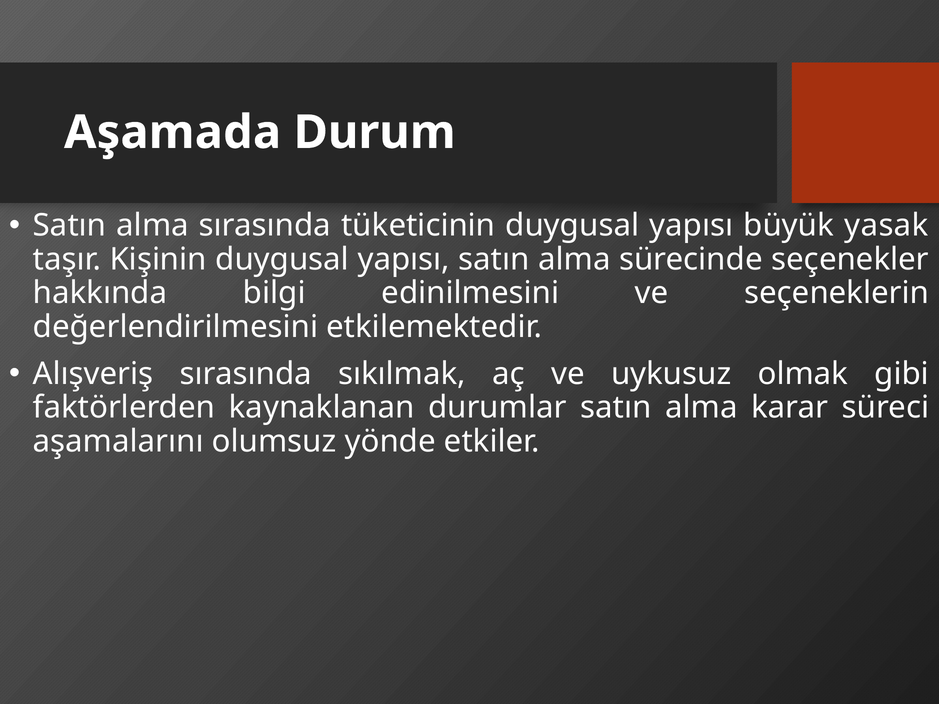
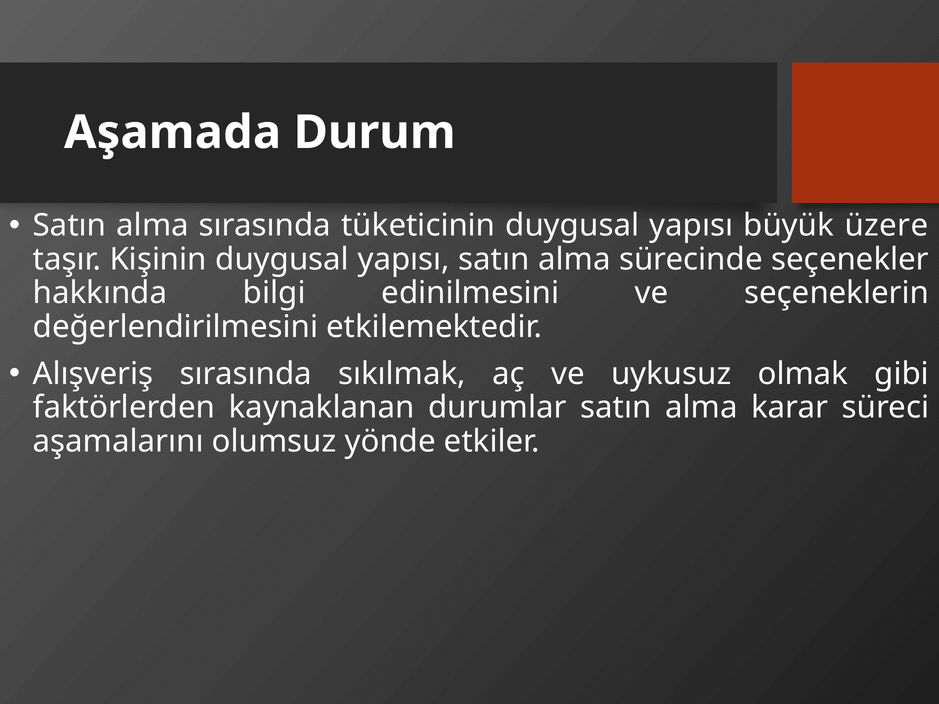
yasak: yasak -> üzere
